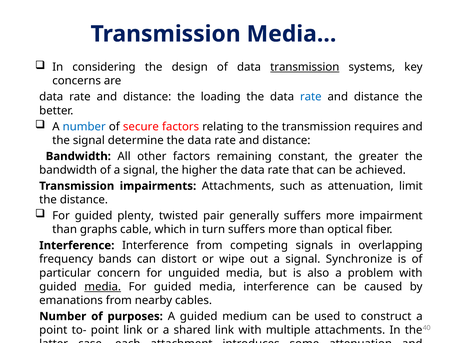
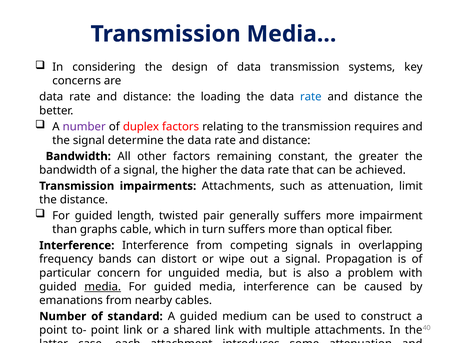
transmission at (305, 67) underline: present -> none
number at (84, 127) colour: blue -> purple
secure: secure -> duplex
plenty: plenty -> length
Synchronize: Synchronize -> Propagation
purposes: purposes -> standard
